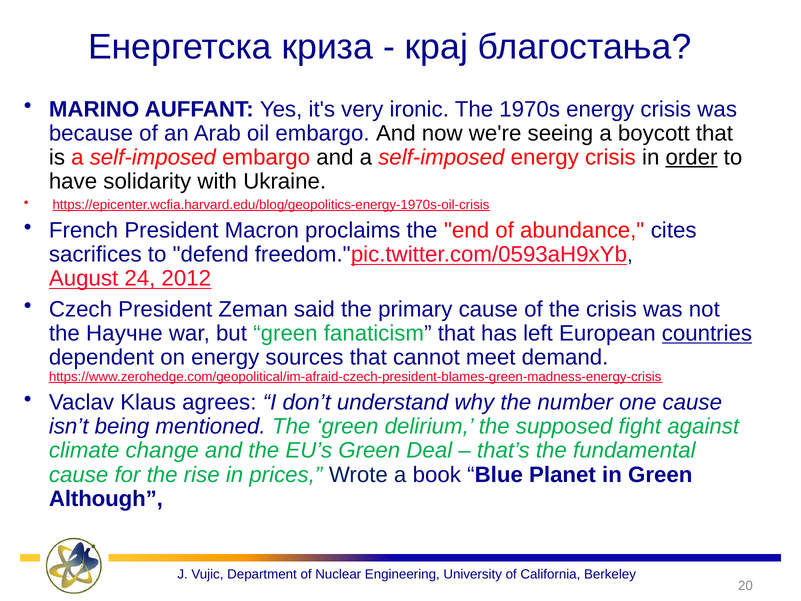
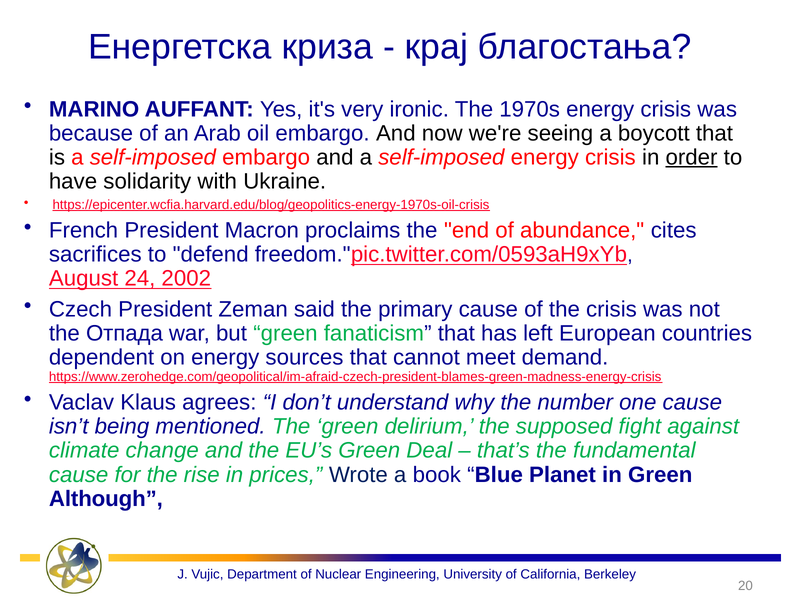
2012: 2012 -> 2002
Научне: Научне -> Отпада
countries underline: present -> none
